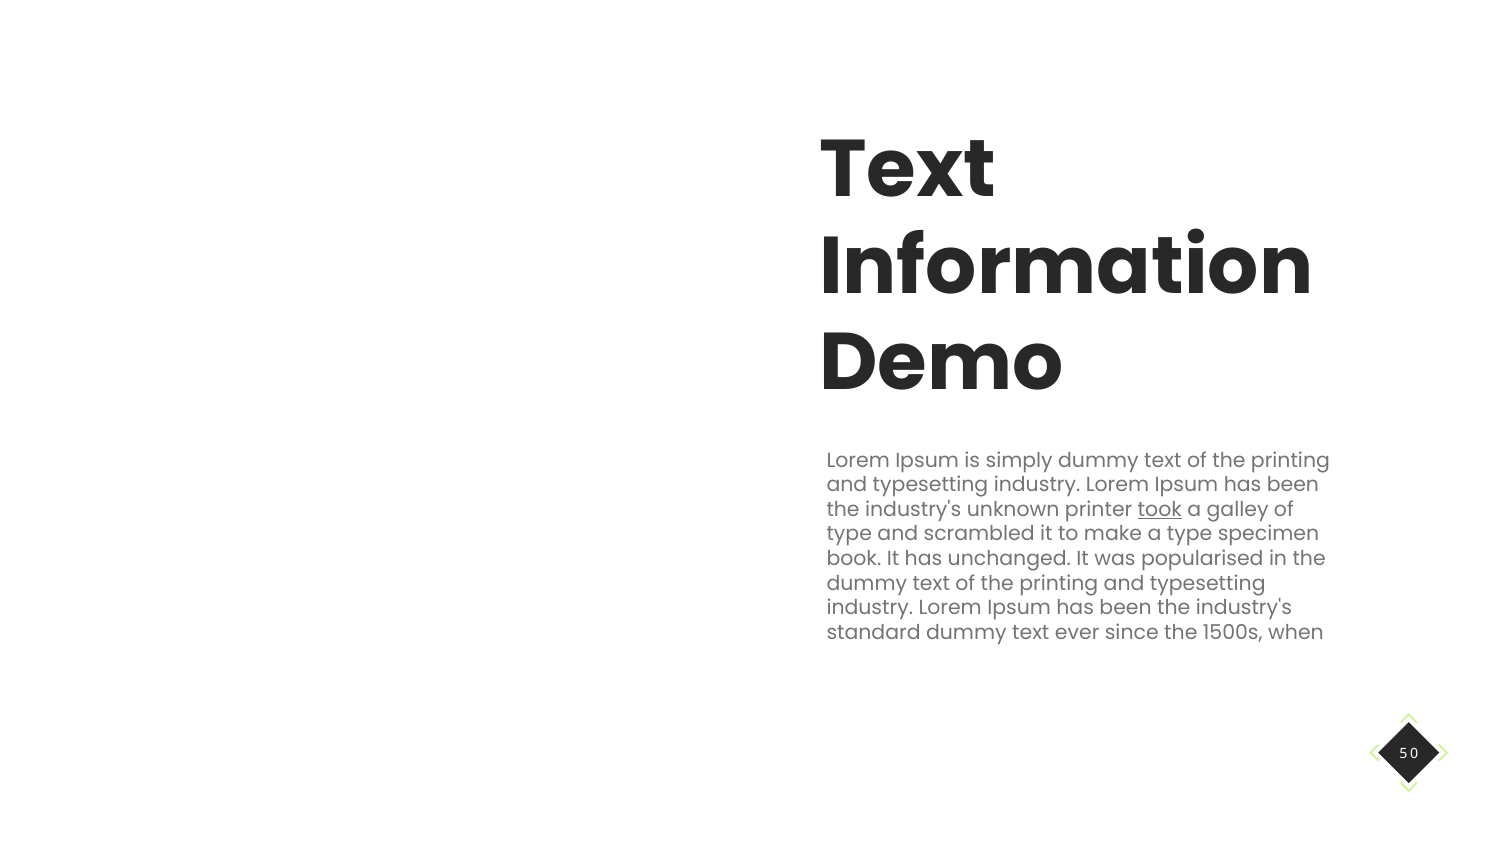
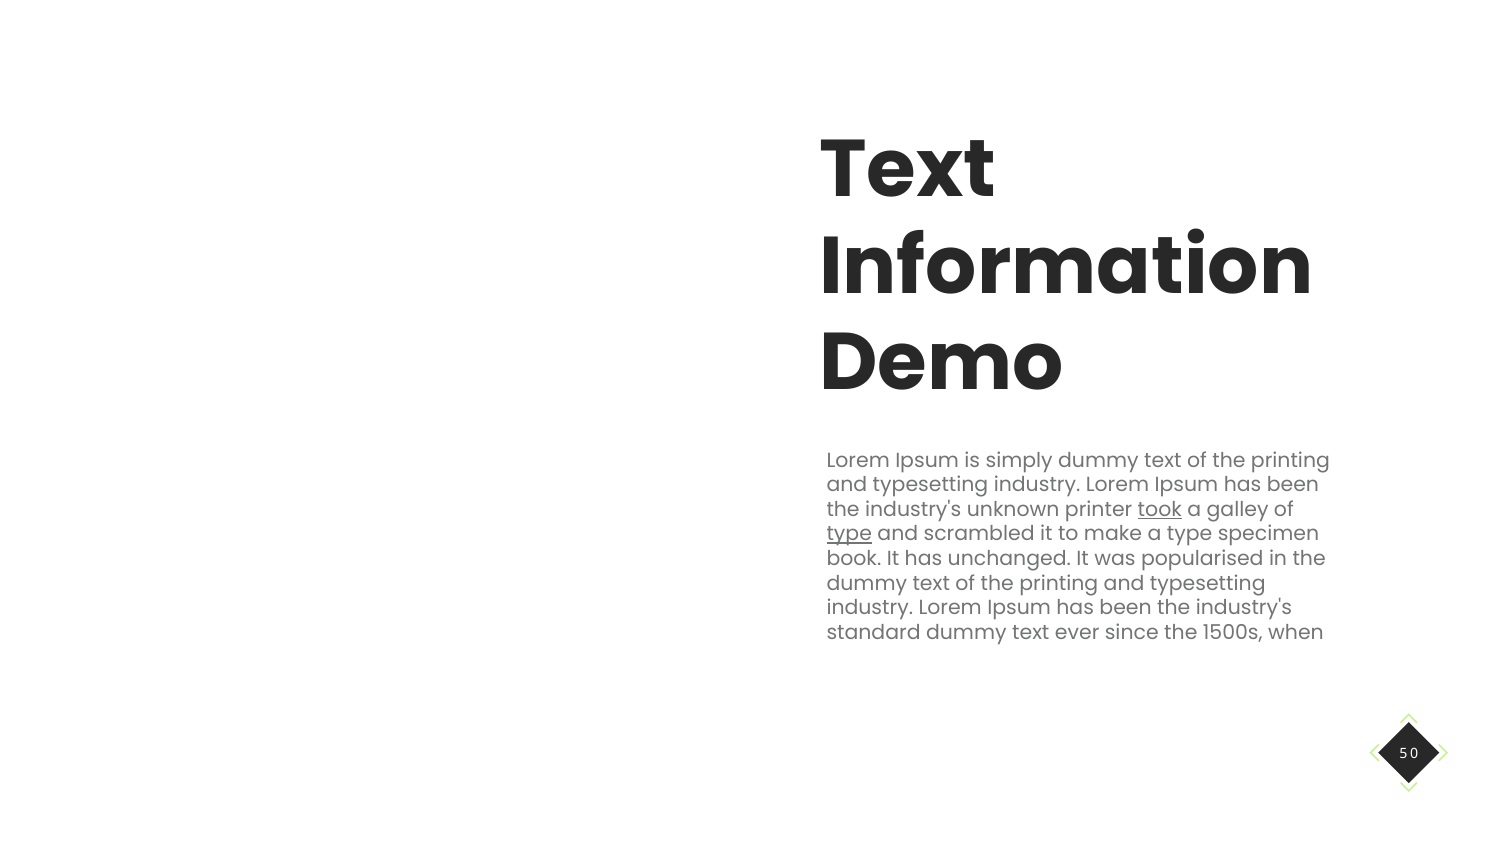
type at (849, 534) underline: none -> present
